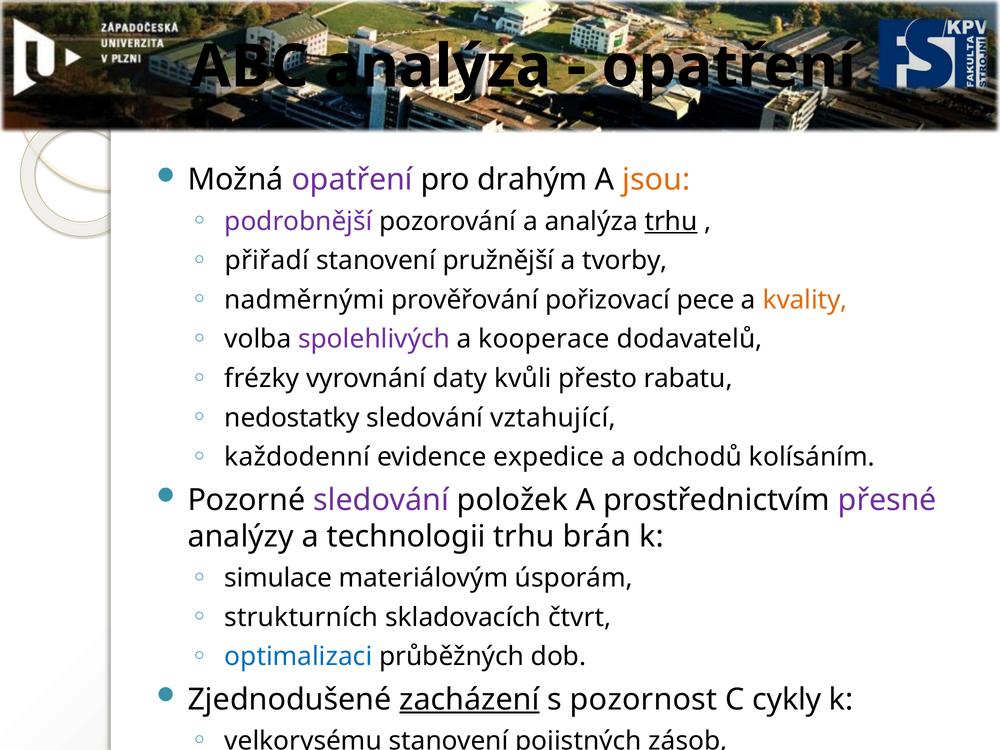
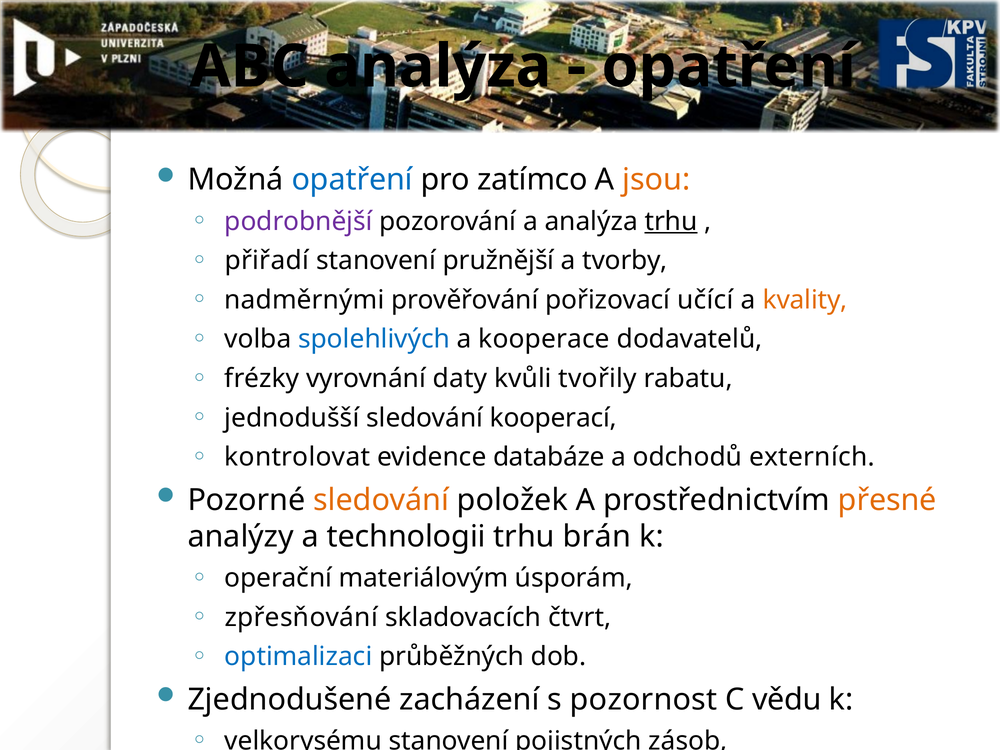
opatření at (352, 180) colour: purple -> blue
drahým: drahým -> zatímco
pece: pece -> učící
spolehlivých colour: purple -> blue
přesto: přesto -> tvořily
nedostatky: nedostatky -> jednodušší
vztahující: vztahující -> kooperací
každodenní: každodenní -> kontrolovat
expedice: expedice -> databáze
kolísáním: kolísáním -> externích
sledování at (381, 500) colour: purple -> orange
přesné colour: purple -> orange
simulace: simulace -> operační
strukturních: strukturních -> zpřesňování
zacházení underline: present -> none
cykly: cykly -> vědu
